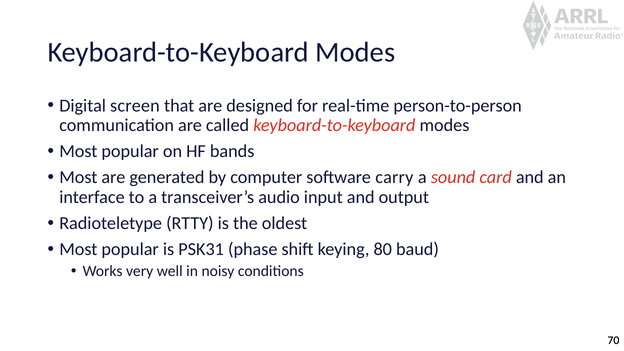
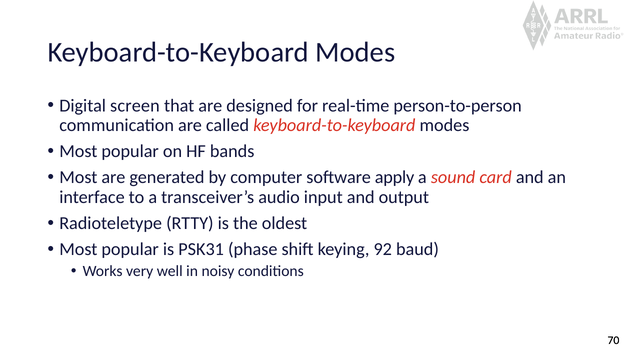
carry: carry -> apply
80: 80 -> 92
